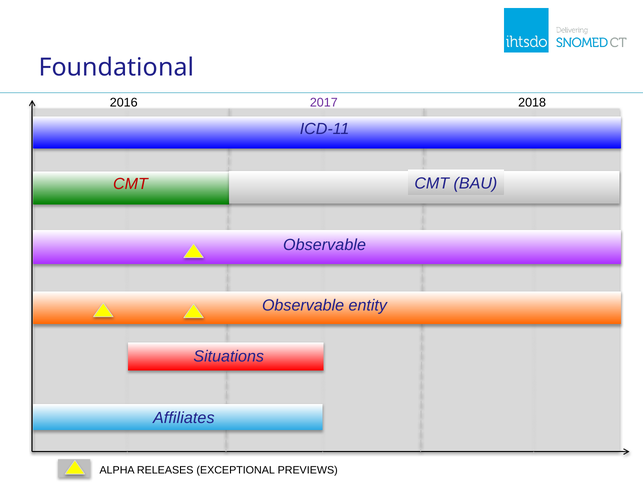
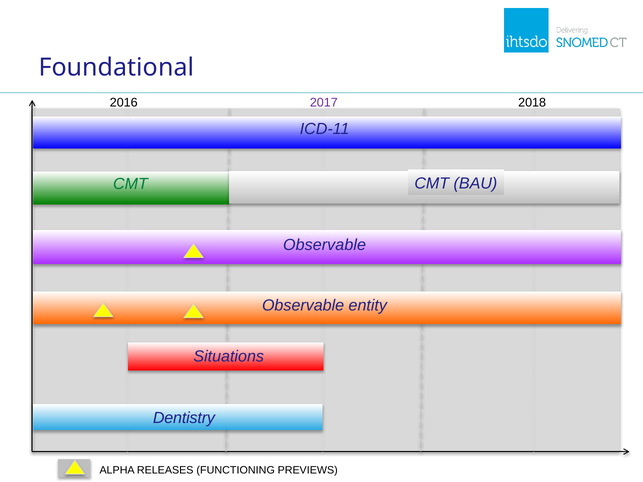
CMT at (130, 184) colour: red -> green
Affiliates: Affiliates -> Dentistry
EXCEPTIONAL: EXCEPTIONAL -> FUNCTIONING
